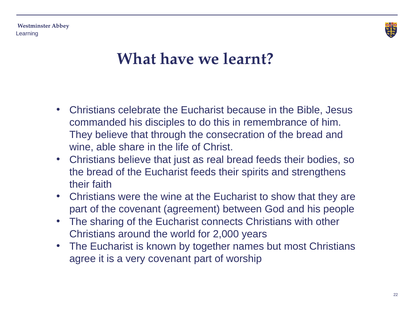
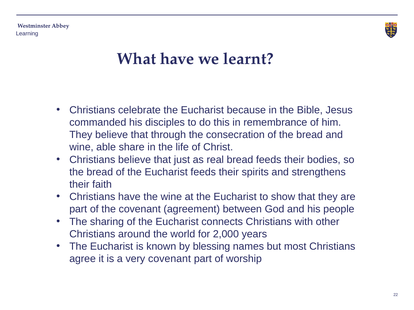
Christians were: were -> have
together: together -> blessing
